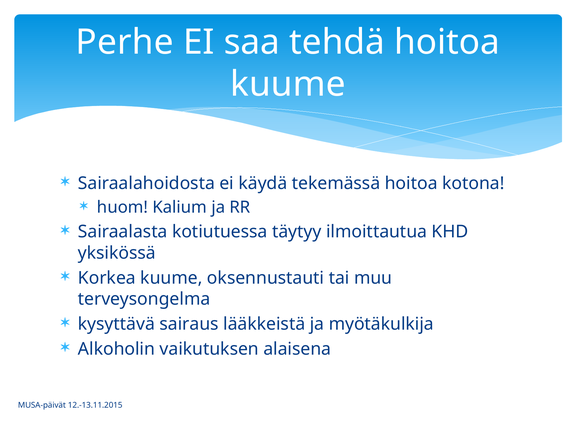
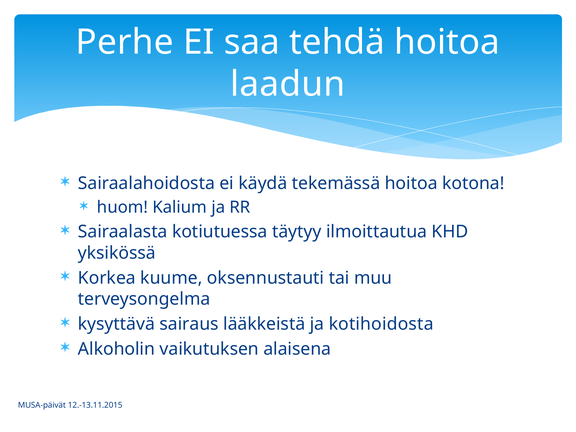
kuume at (288, 84): kuume -> laadun
myötäkulkija: myötäkulkija -> kotihoidosta
